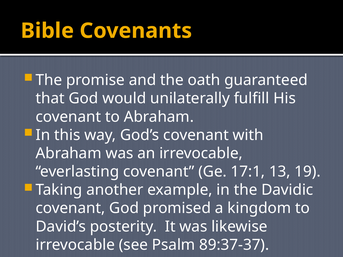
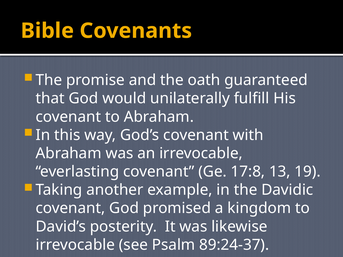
17:1: 17:1 -> 17:8
89:37-37: 89:37-37 -> 89:24-37
